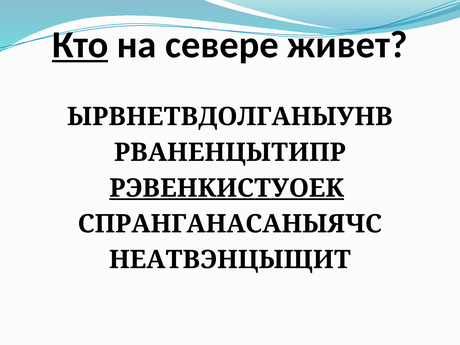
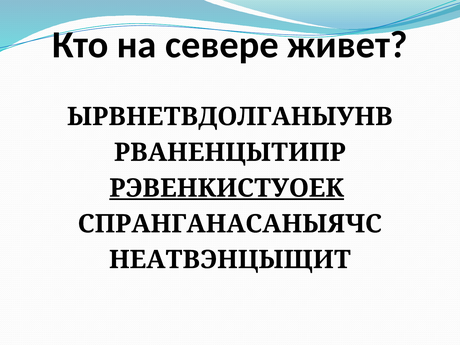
Кто underline: present -> none
